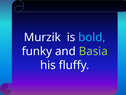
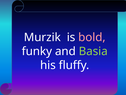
bold colour: light blue -> pink
